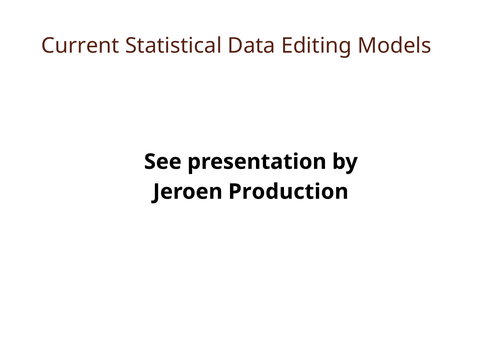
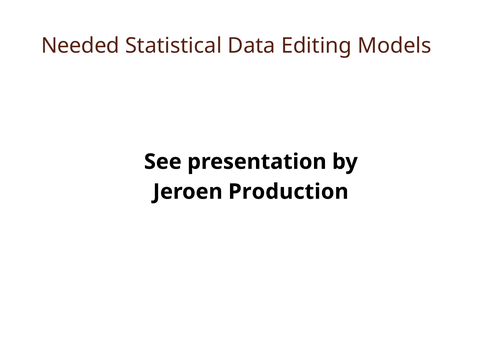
Current: Current -> Needed
